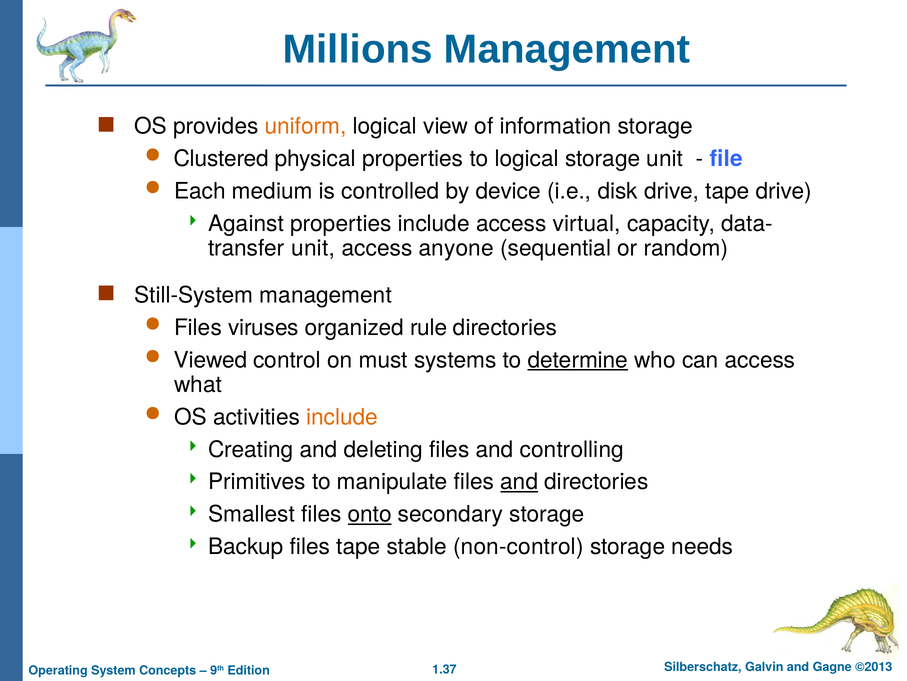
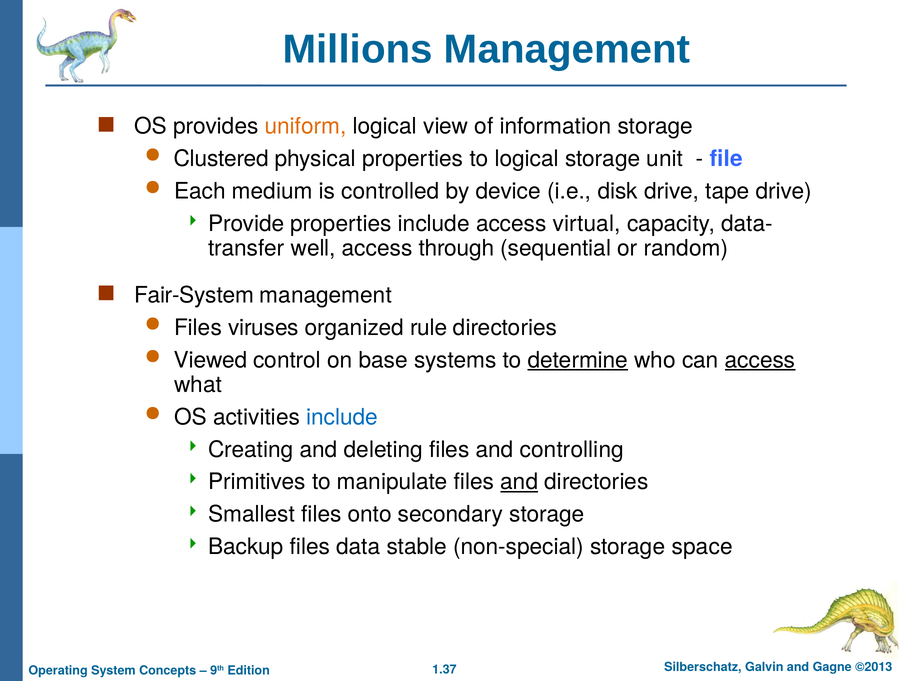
Against: Against -> Provide
unit at (313, 248): unit -> well
anyone: anyone -> through
Still-System: Still-System -> Fair-System
must: must -> base
access at (760, 360) underline: none -> present
include at (342, 417) colour: orange -> blue
onto underline: present -> none
files tape: tape -> data
non-control: non-control -> non-special
needs: needs -> space
